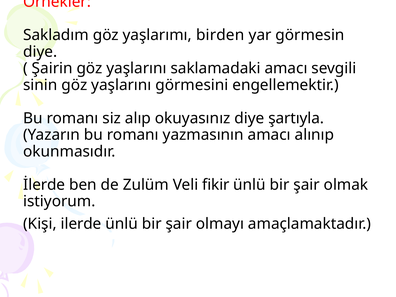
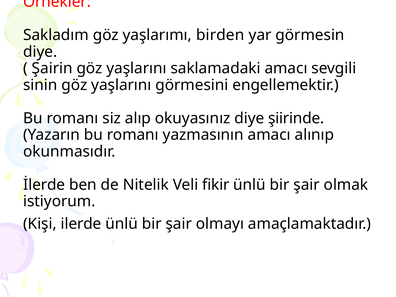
şartıyla: şartıyla -> şiirinde
Zulüm: Zulüm -> Nitelik
